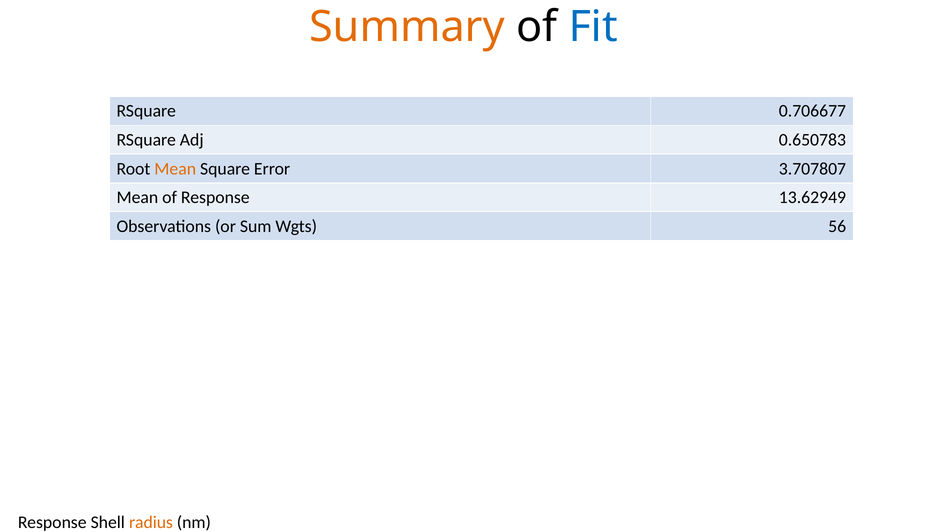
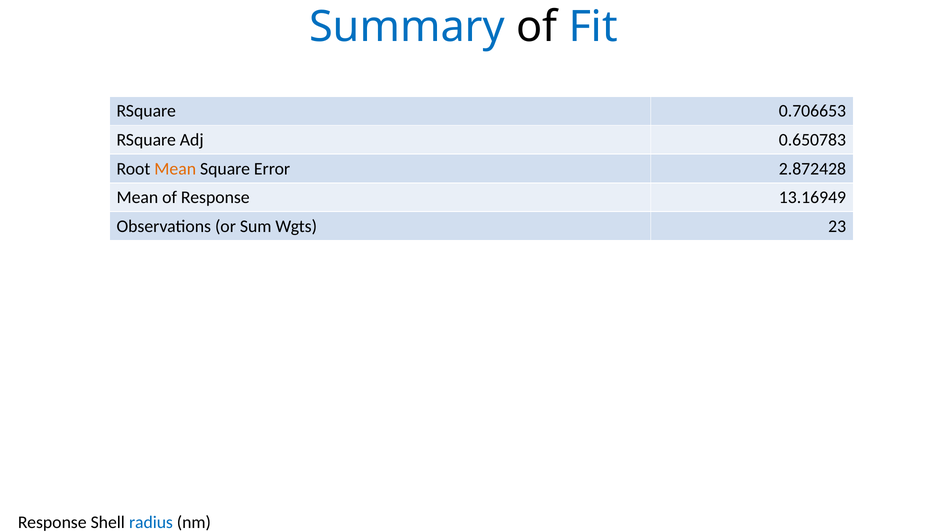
Summary colour: orange -> blue
0.706677: 0.706677 -> 0.706653
3.707807: 3.707807 -> 2.872428
13.62949: 13.62949 -> 13.16949
56: 56 -> 23
radius colour: orange -> blue
